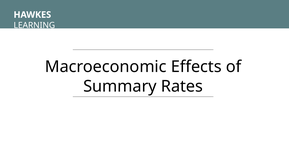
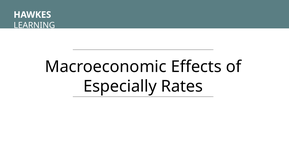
Summary: Summary -> Especially
